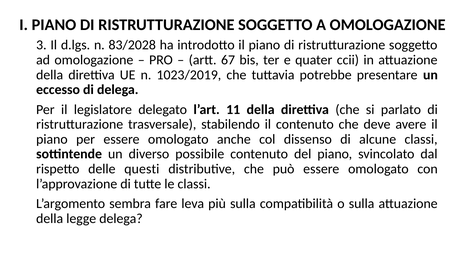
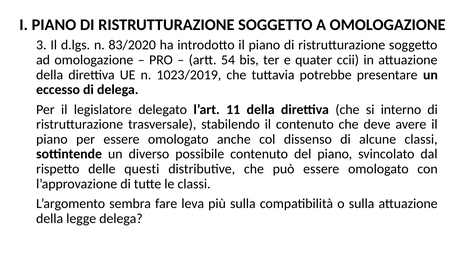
83/2028: 83/2028 -> 83/2020
67: 67 -> 54
parlato: parlato -> interno
